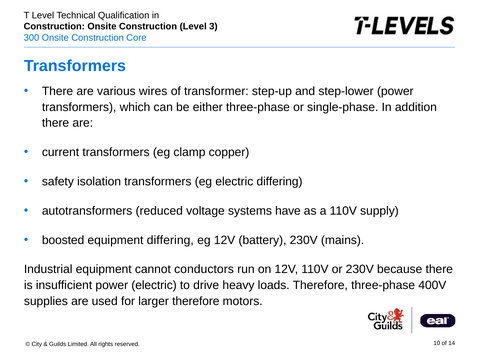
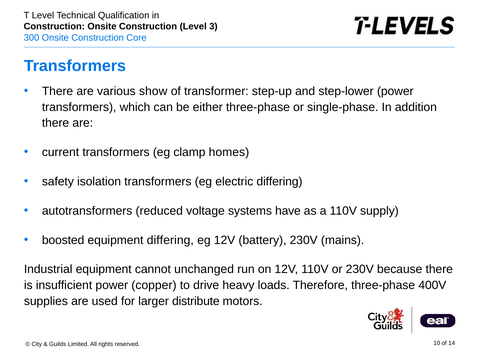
wires: wires -> show
copper: copper -> homes
conductors: conductors -> unchanged
power electric: electric -> copper
larger therefore: therefore -> distribute
